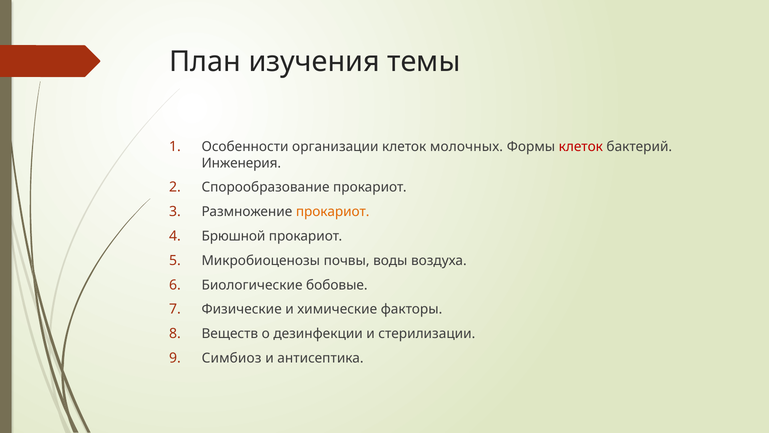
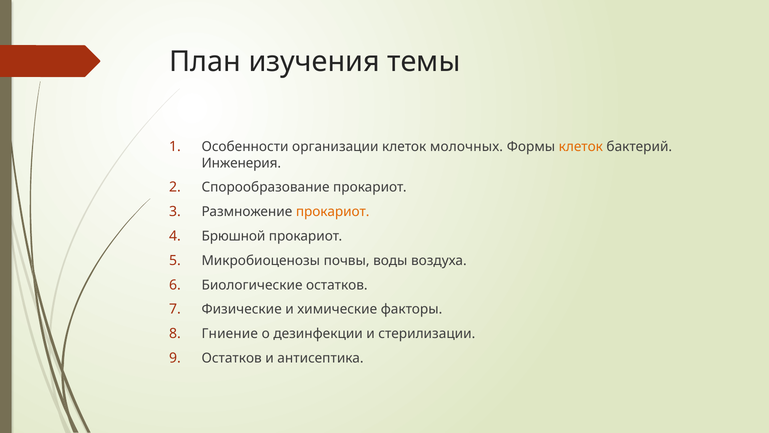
клеток at (581, 147) colour: red -> orange
Биологические бобовые: бобовые -> остатков
Веществ: Веществ -> Гниение
Симбиоз at (232, 358): Симбиоз -> Остатков
